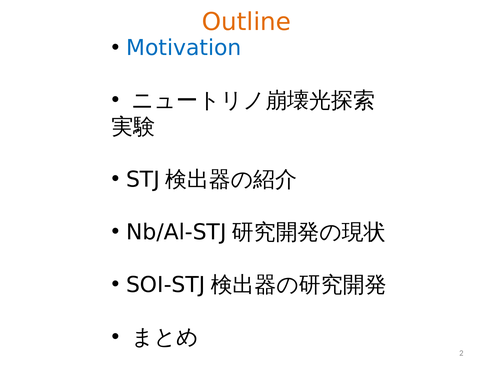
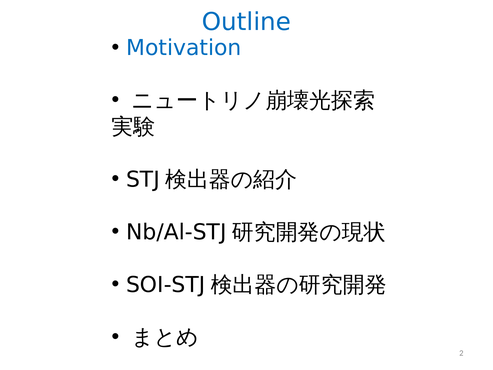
Outline colour: orange -> blue
